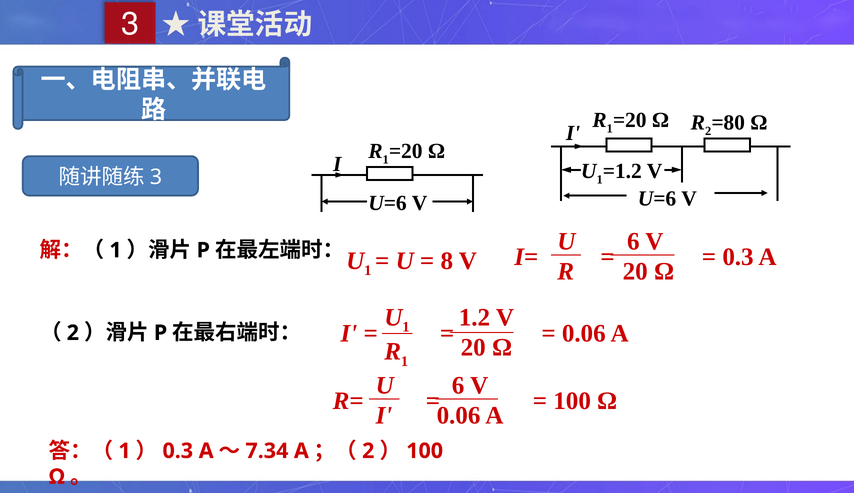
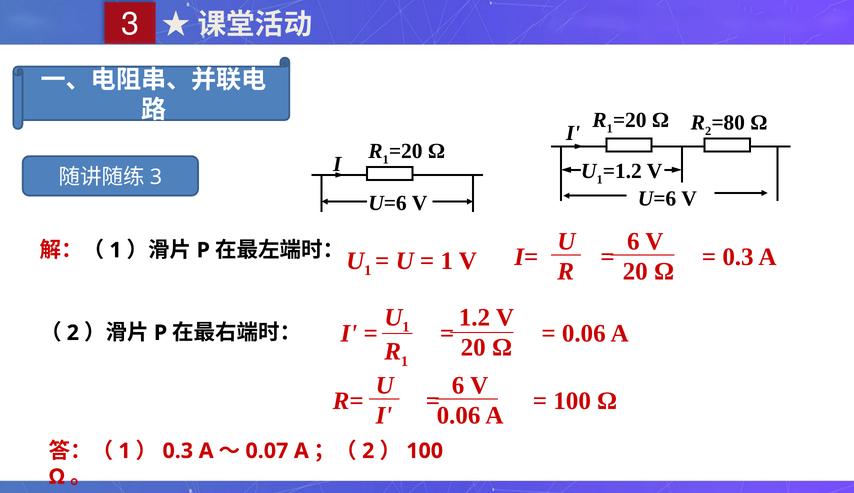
8 at (447, 261): 8 -> 1
7.34: 7.34 -> 0.07
